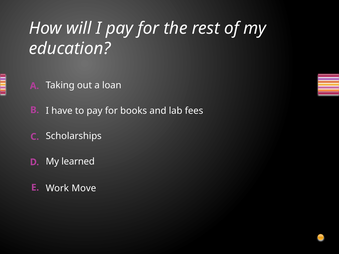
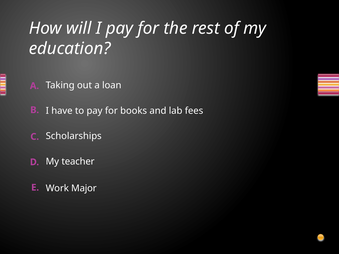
learned: learned -> teacher
Move: Move -> Major
